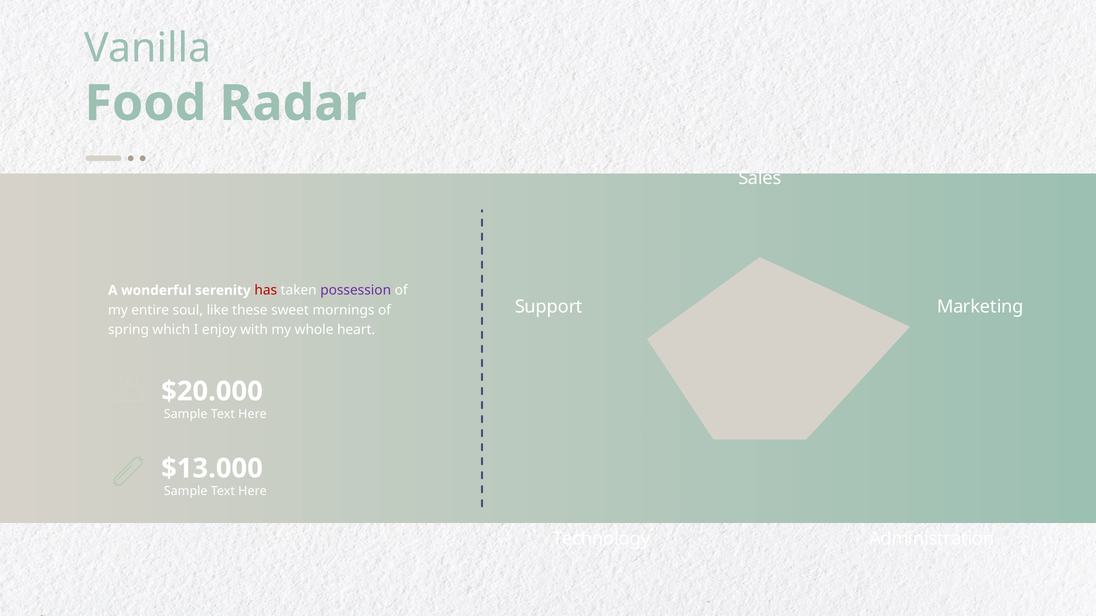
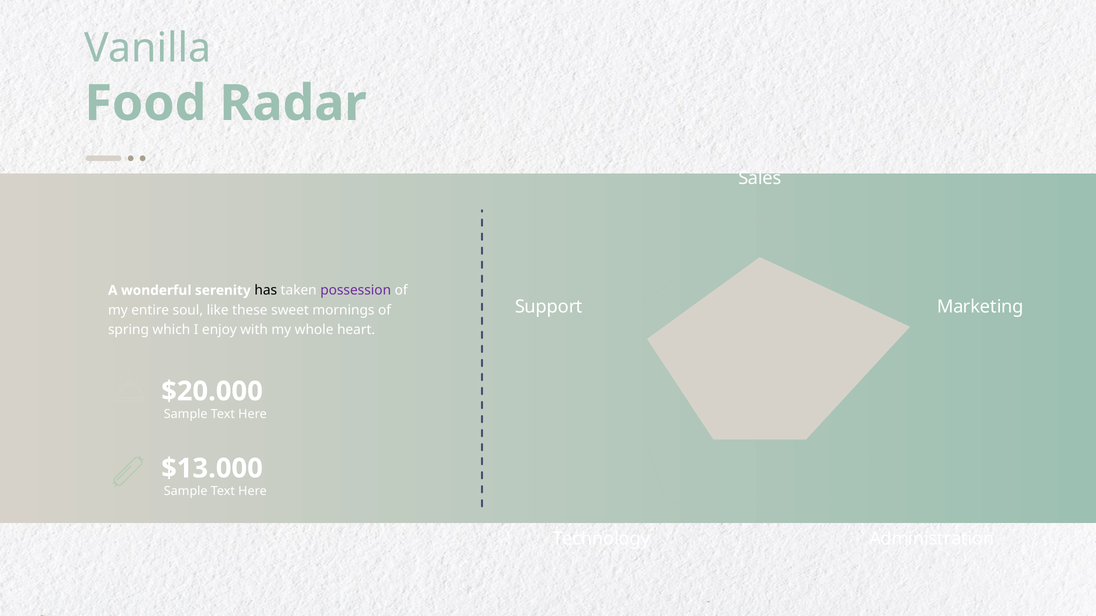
has colour: red -> black
